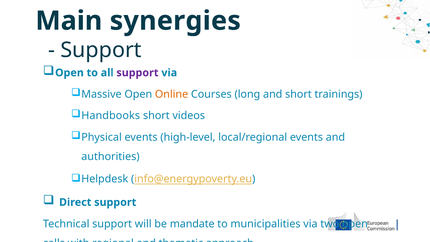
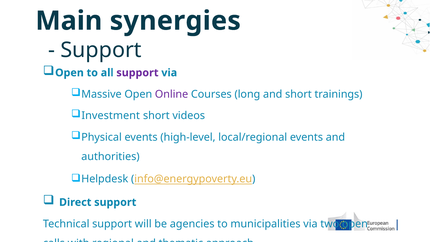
Online colour: orange -> purple
Handbooks: Handbooks -> Investment
mandate: mandate -> agencies
